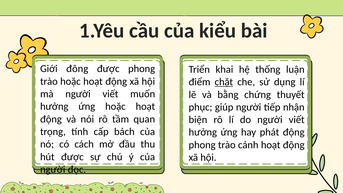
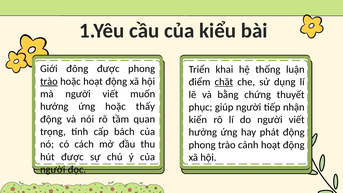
trào at (49, 81) underline: none -> present
ứng hoặc hoạt: hoạt -> thấy
biện: biện -> kiến
